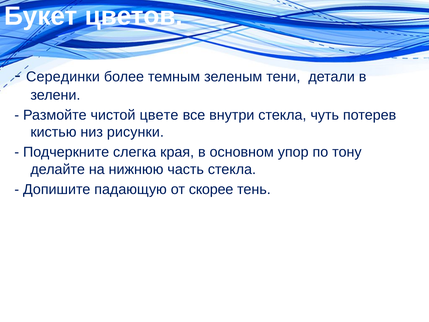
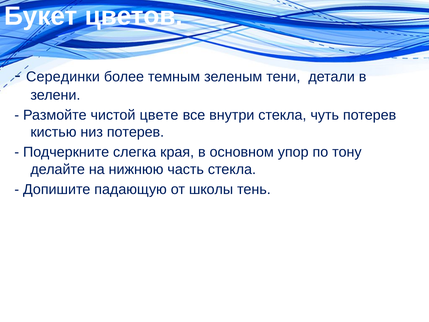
низ рисунки: рисунки -> потерев
скорее: скорее -> школы
